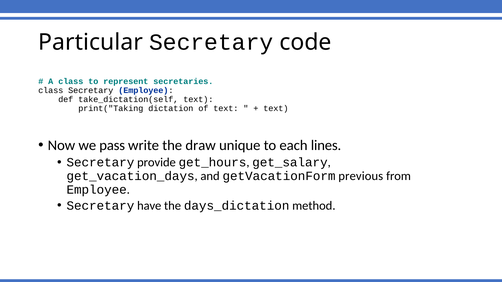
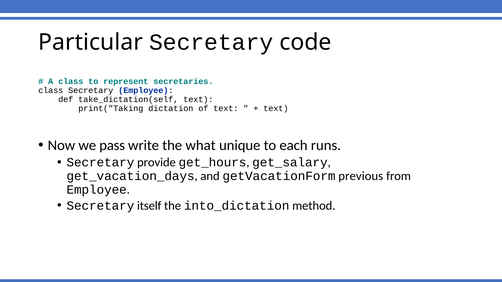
draw: draw -> what
lines: lines -> runs
have: have -> itself
days_dictation: days_dictation -> into_dictation
